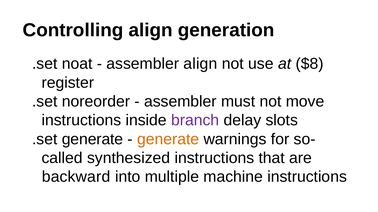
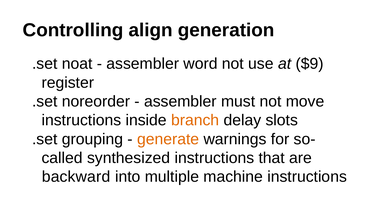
assembler align: align -> word
$8: $8 -> $9
branch colour: purple -> orange
.set generate: generate -> grouping
